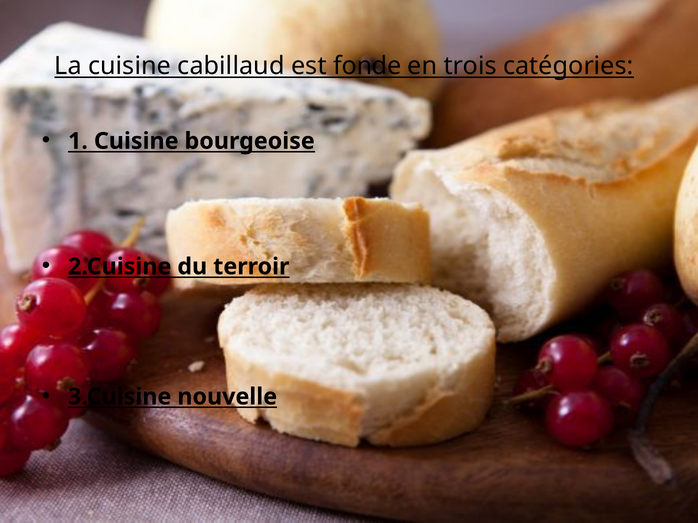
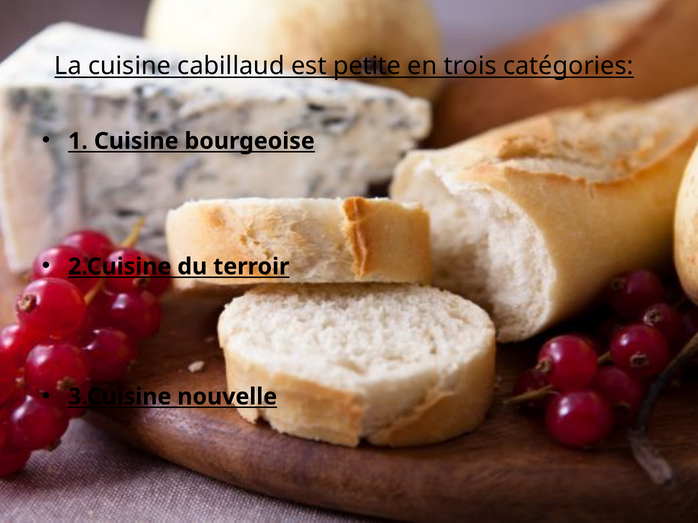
fonde: fonde -> petite
